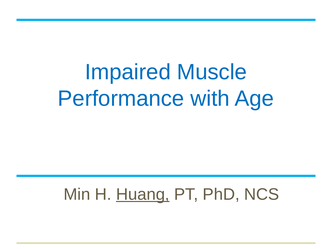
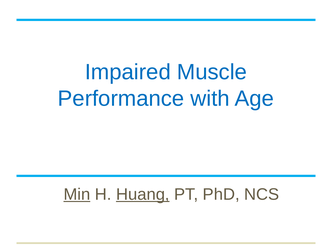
Min underline: none -> present
